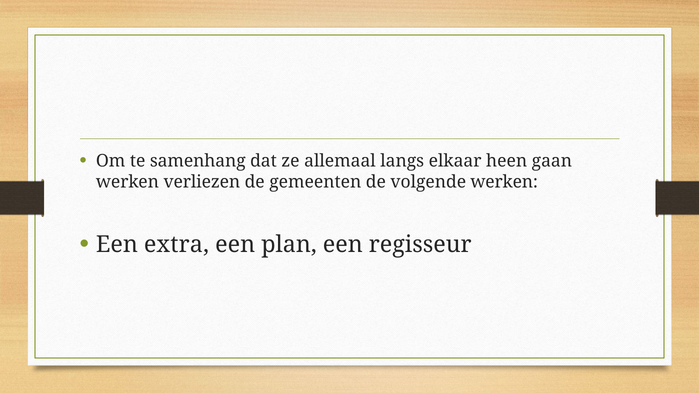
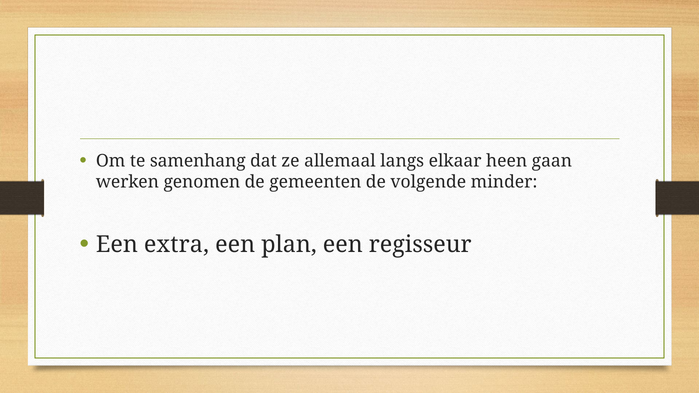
verliezen: verliezen -> genomen
volgende werken: werken -> minder
